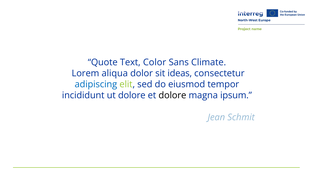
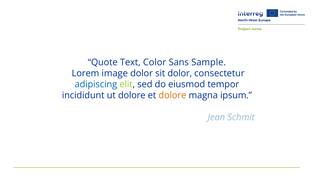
Climate: Climate -> Sample
aliqua: aliqua -> image
sit ideas: ideas -> dolor
dolore at (172, 95) colour: black -> orange
